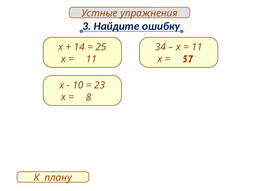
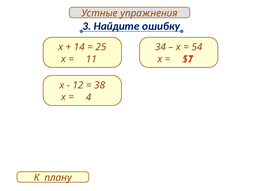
11 at (197, 47): 11 -> 54
10: 10 -> 12
23: 23 -> 38
8: 8 -> 4
